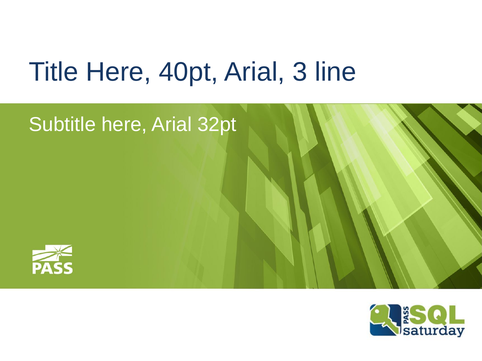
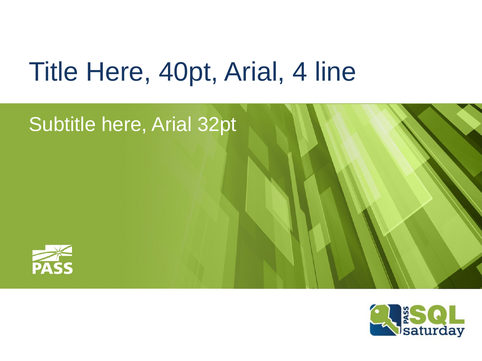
3: 3 -> 4
